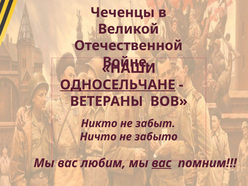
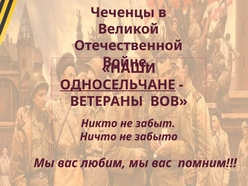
вас at (162, 163) underline: present -> none
